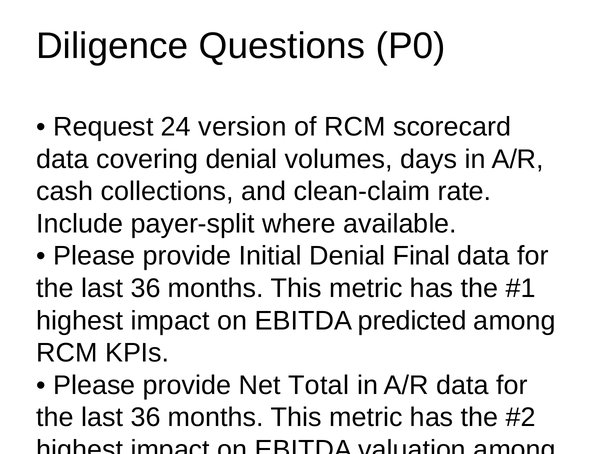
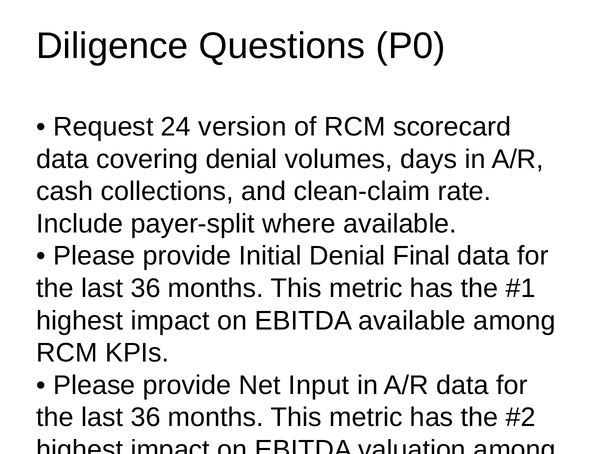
EBITDA predicted: predicted -> available
Total: Total -> Input
